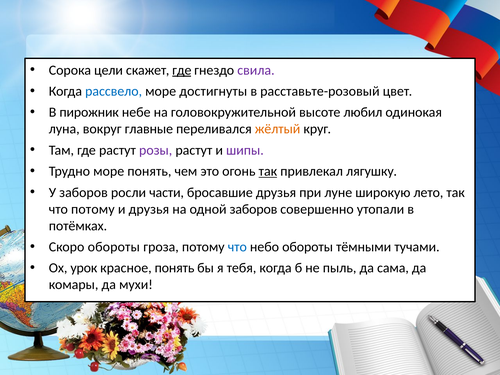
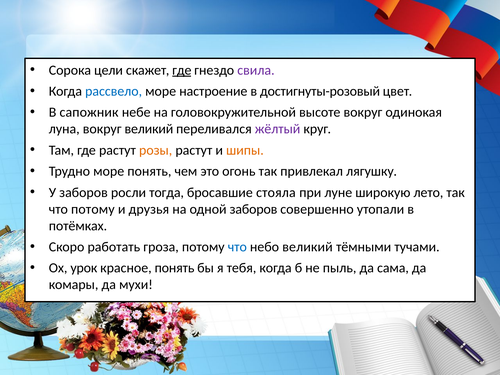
достигнуты: достигнуты -> настроение
расставьте-розовый: расставьте-розовый -> достигнуты-розовый
пирожник: пирожник -> сапожник
высоте любил: любил -> вокруг
вокруг главные: главные -> великий
жёлтый colour: orange -> purple
розы colour: purple -> orange
шипы colour: purple -> orange
так at (268, 171) underline: present -> none
части: части -> тогда
бросавшие друзья: друзья -> стояла
Скоро обороты: обороты -> работать
небо обороты: обороты -> великий
